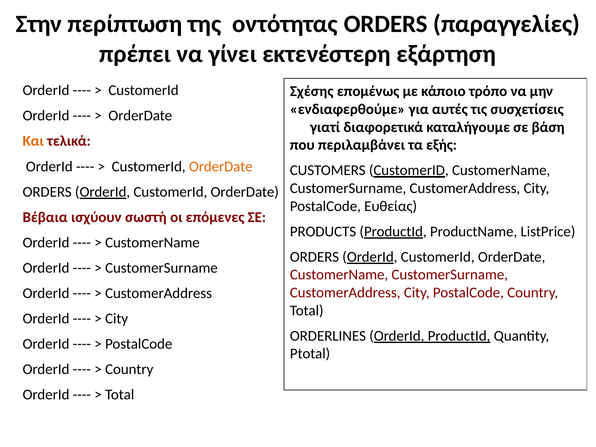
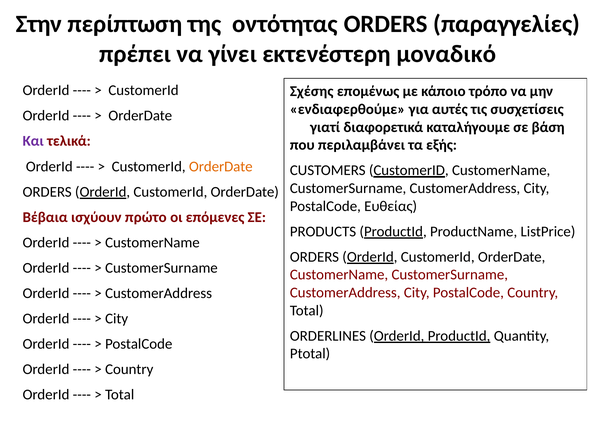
εξάρτηση: εξάρτηση -> μοναδικό
Και colour: orange -> purple
σωστή: σωστή -> πρώτο
